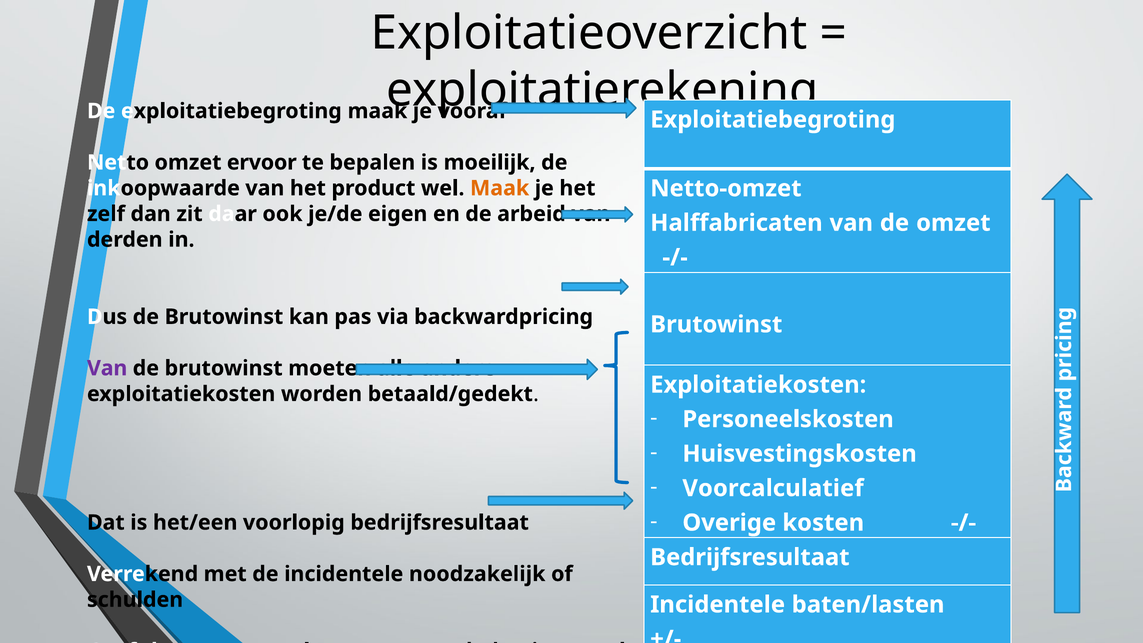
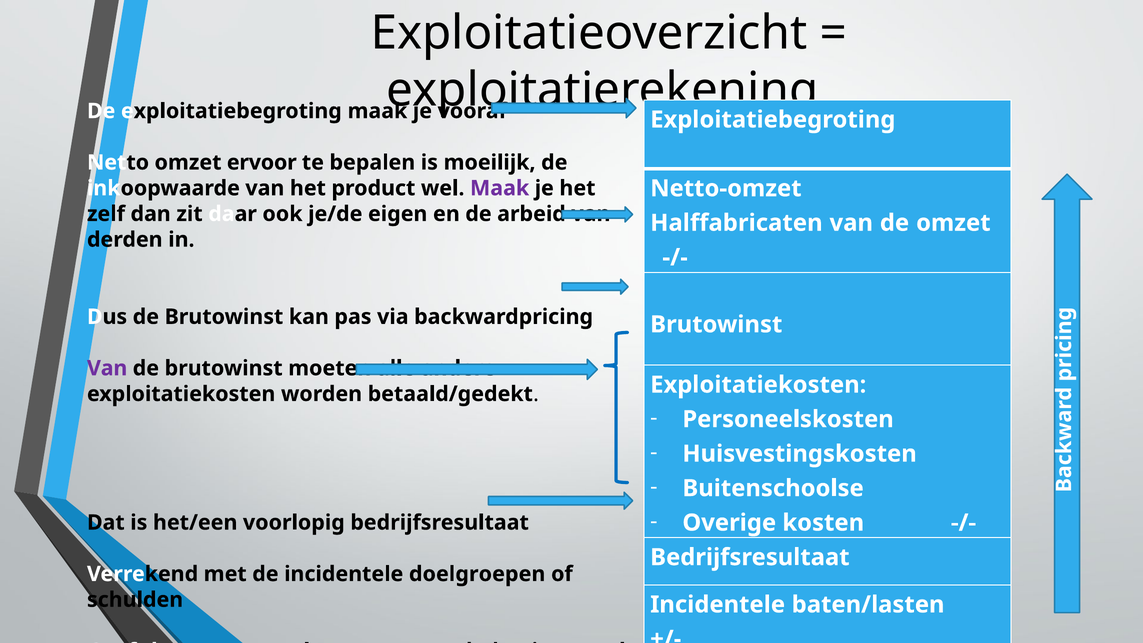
Maak at (500, 188) colour: orange -> purple
Voorcalculatief: Voorcalculatief -> Buitenschoolse
noodzakelijk: noodzakelijk -> doelgroepen
